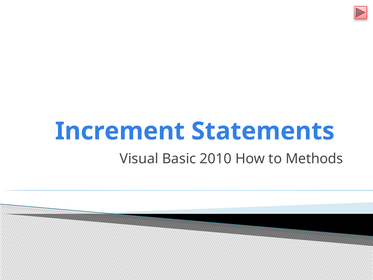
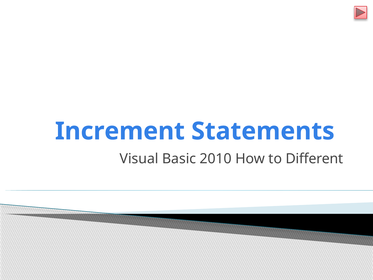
Methods: Methods -> Different
